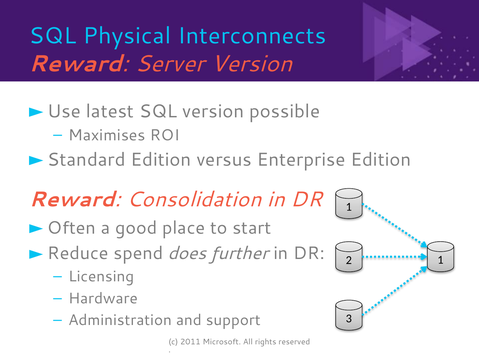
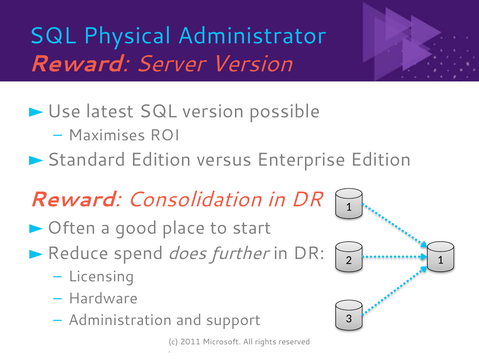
Interconnects: Interconnects -> Administrator
